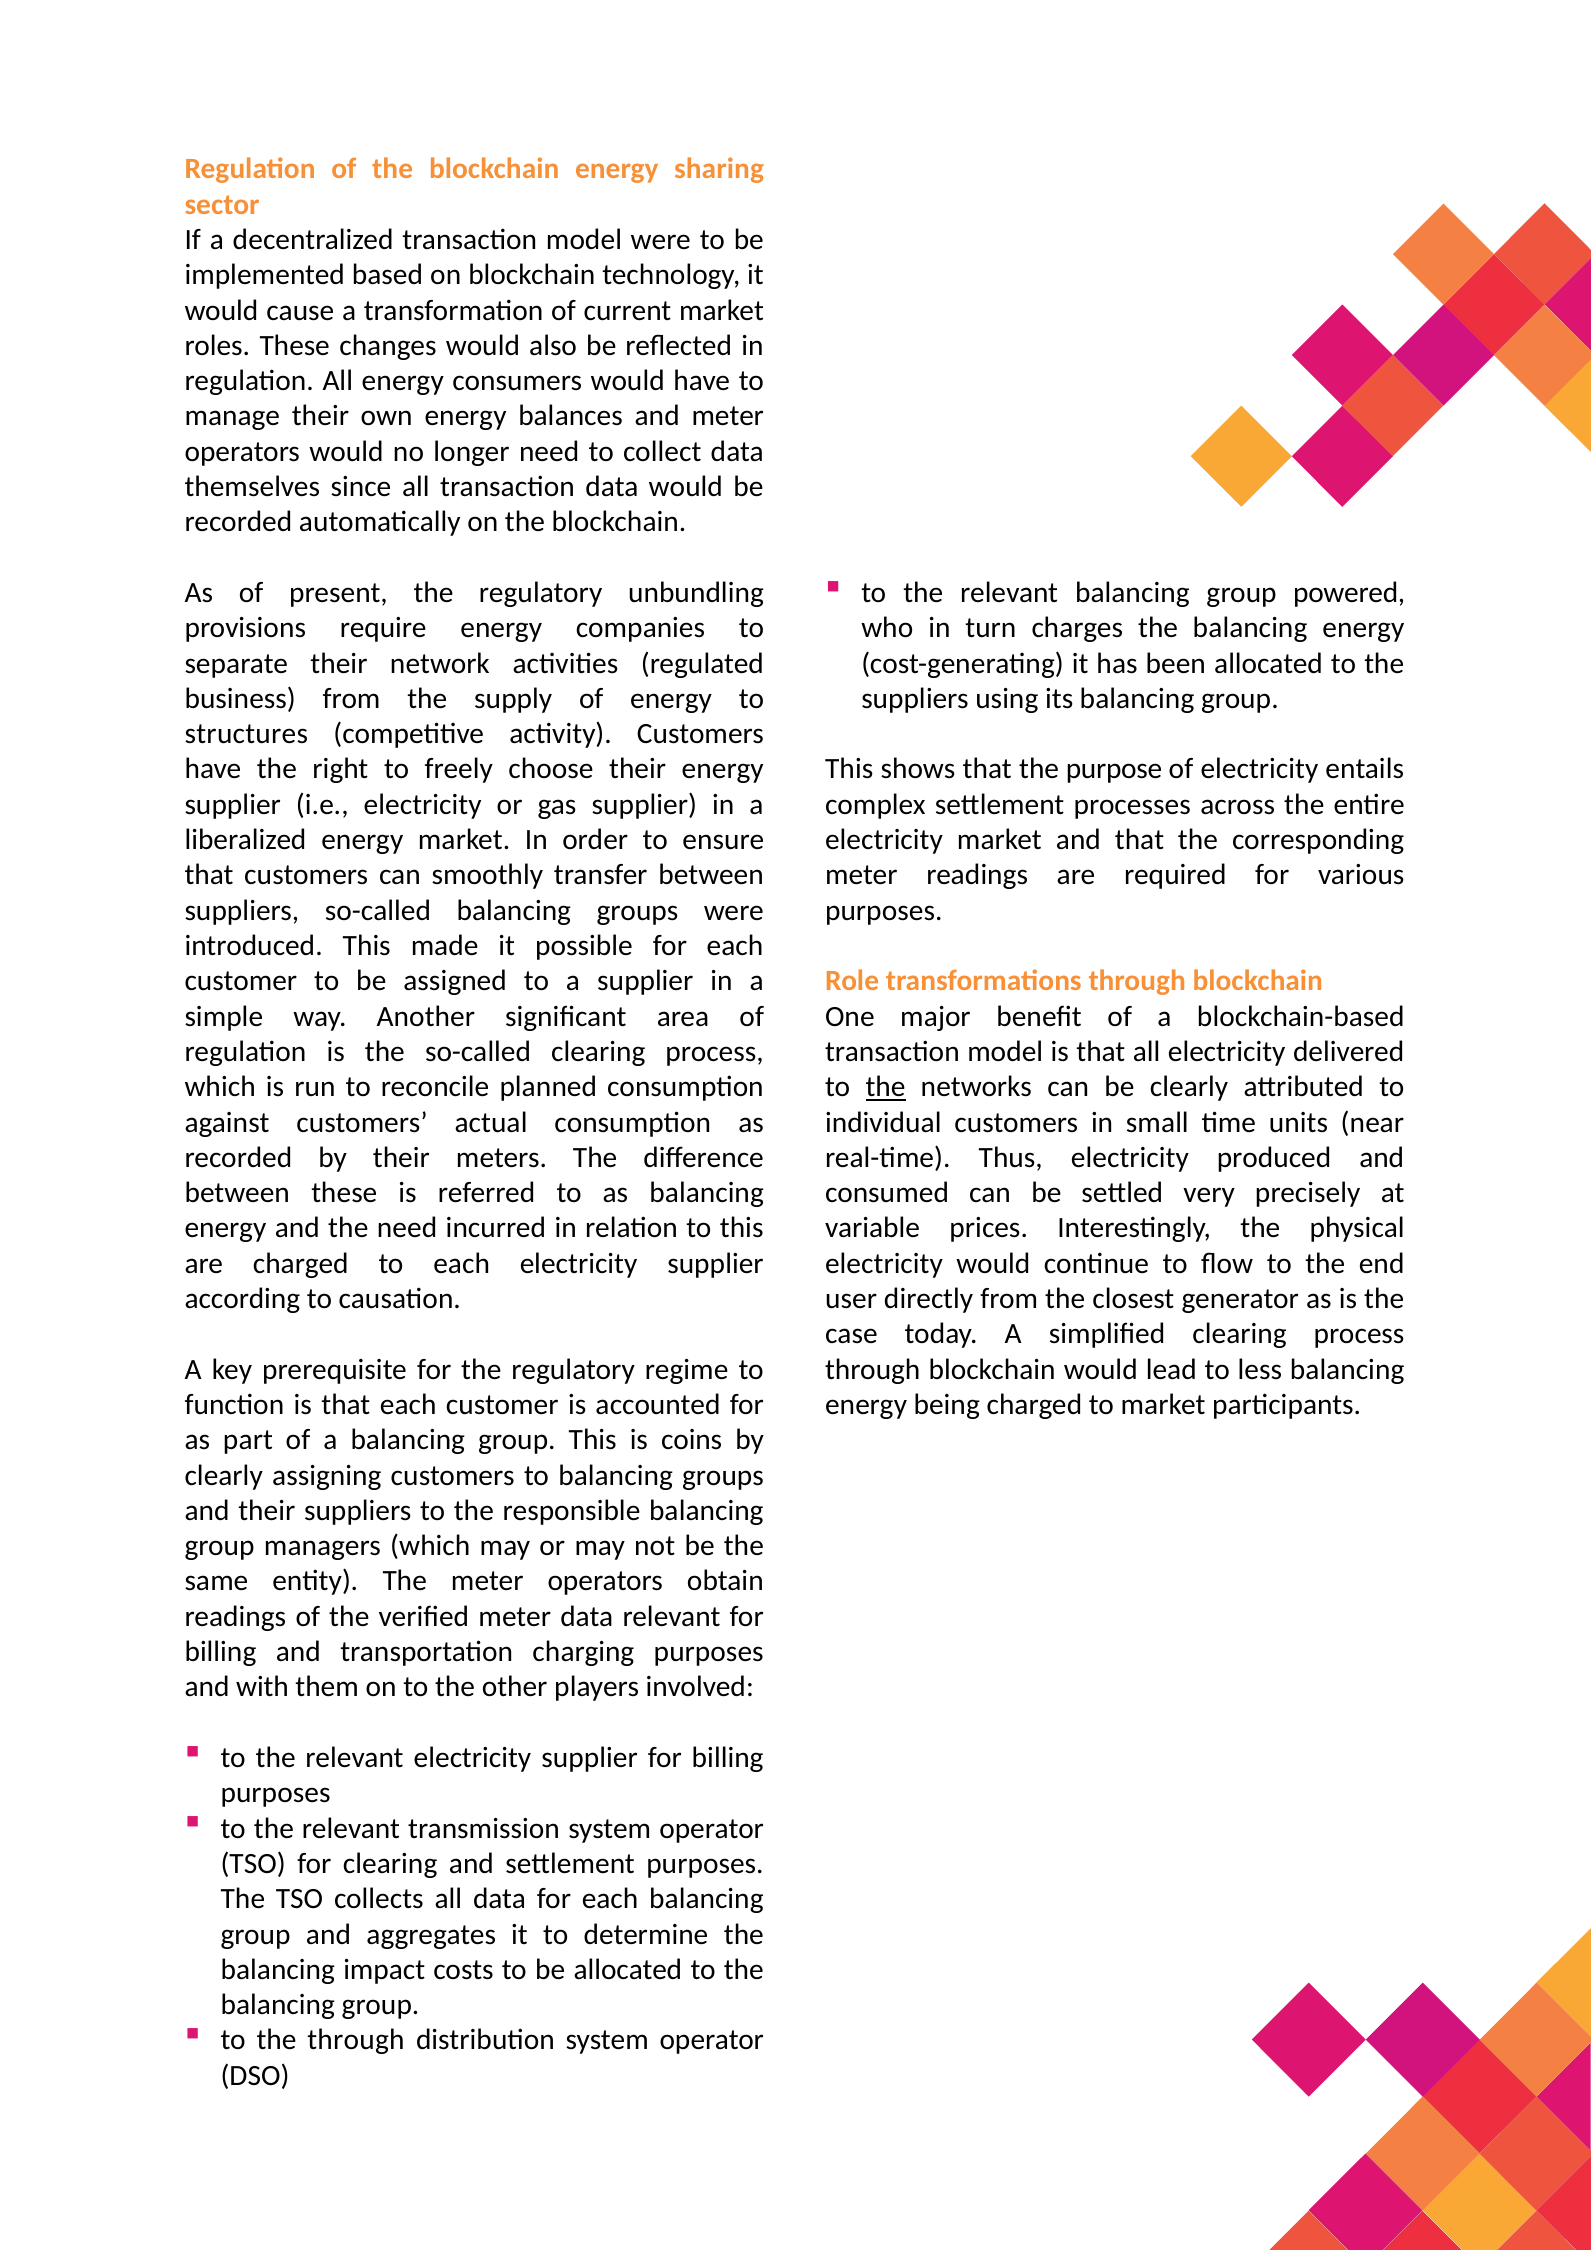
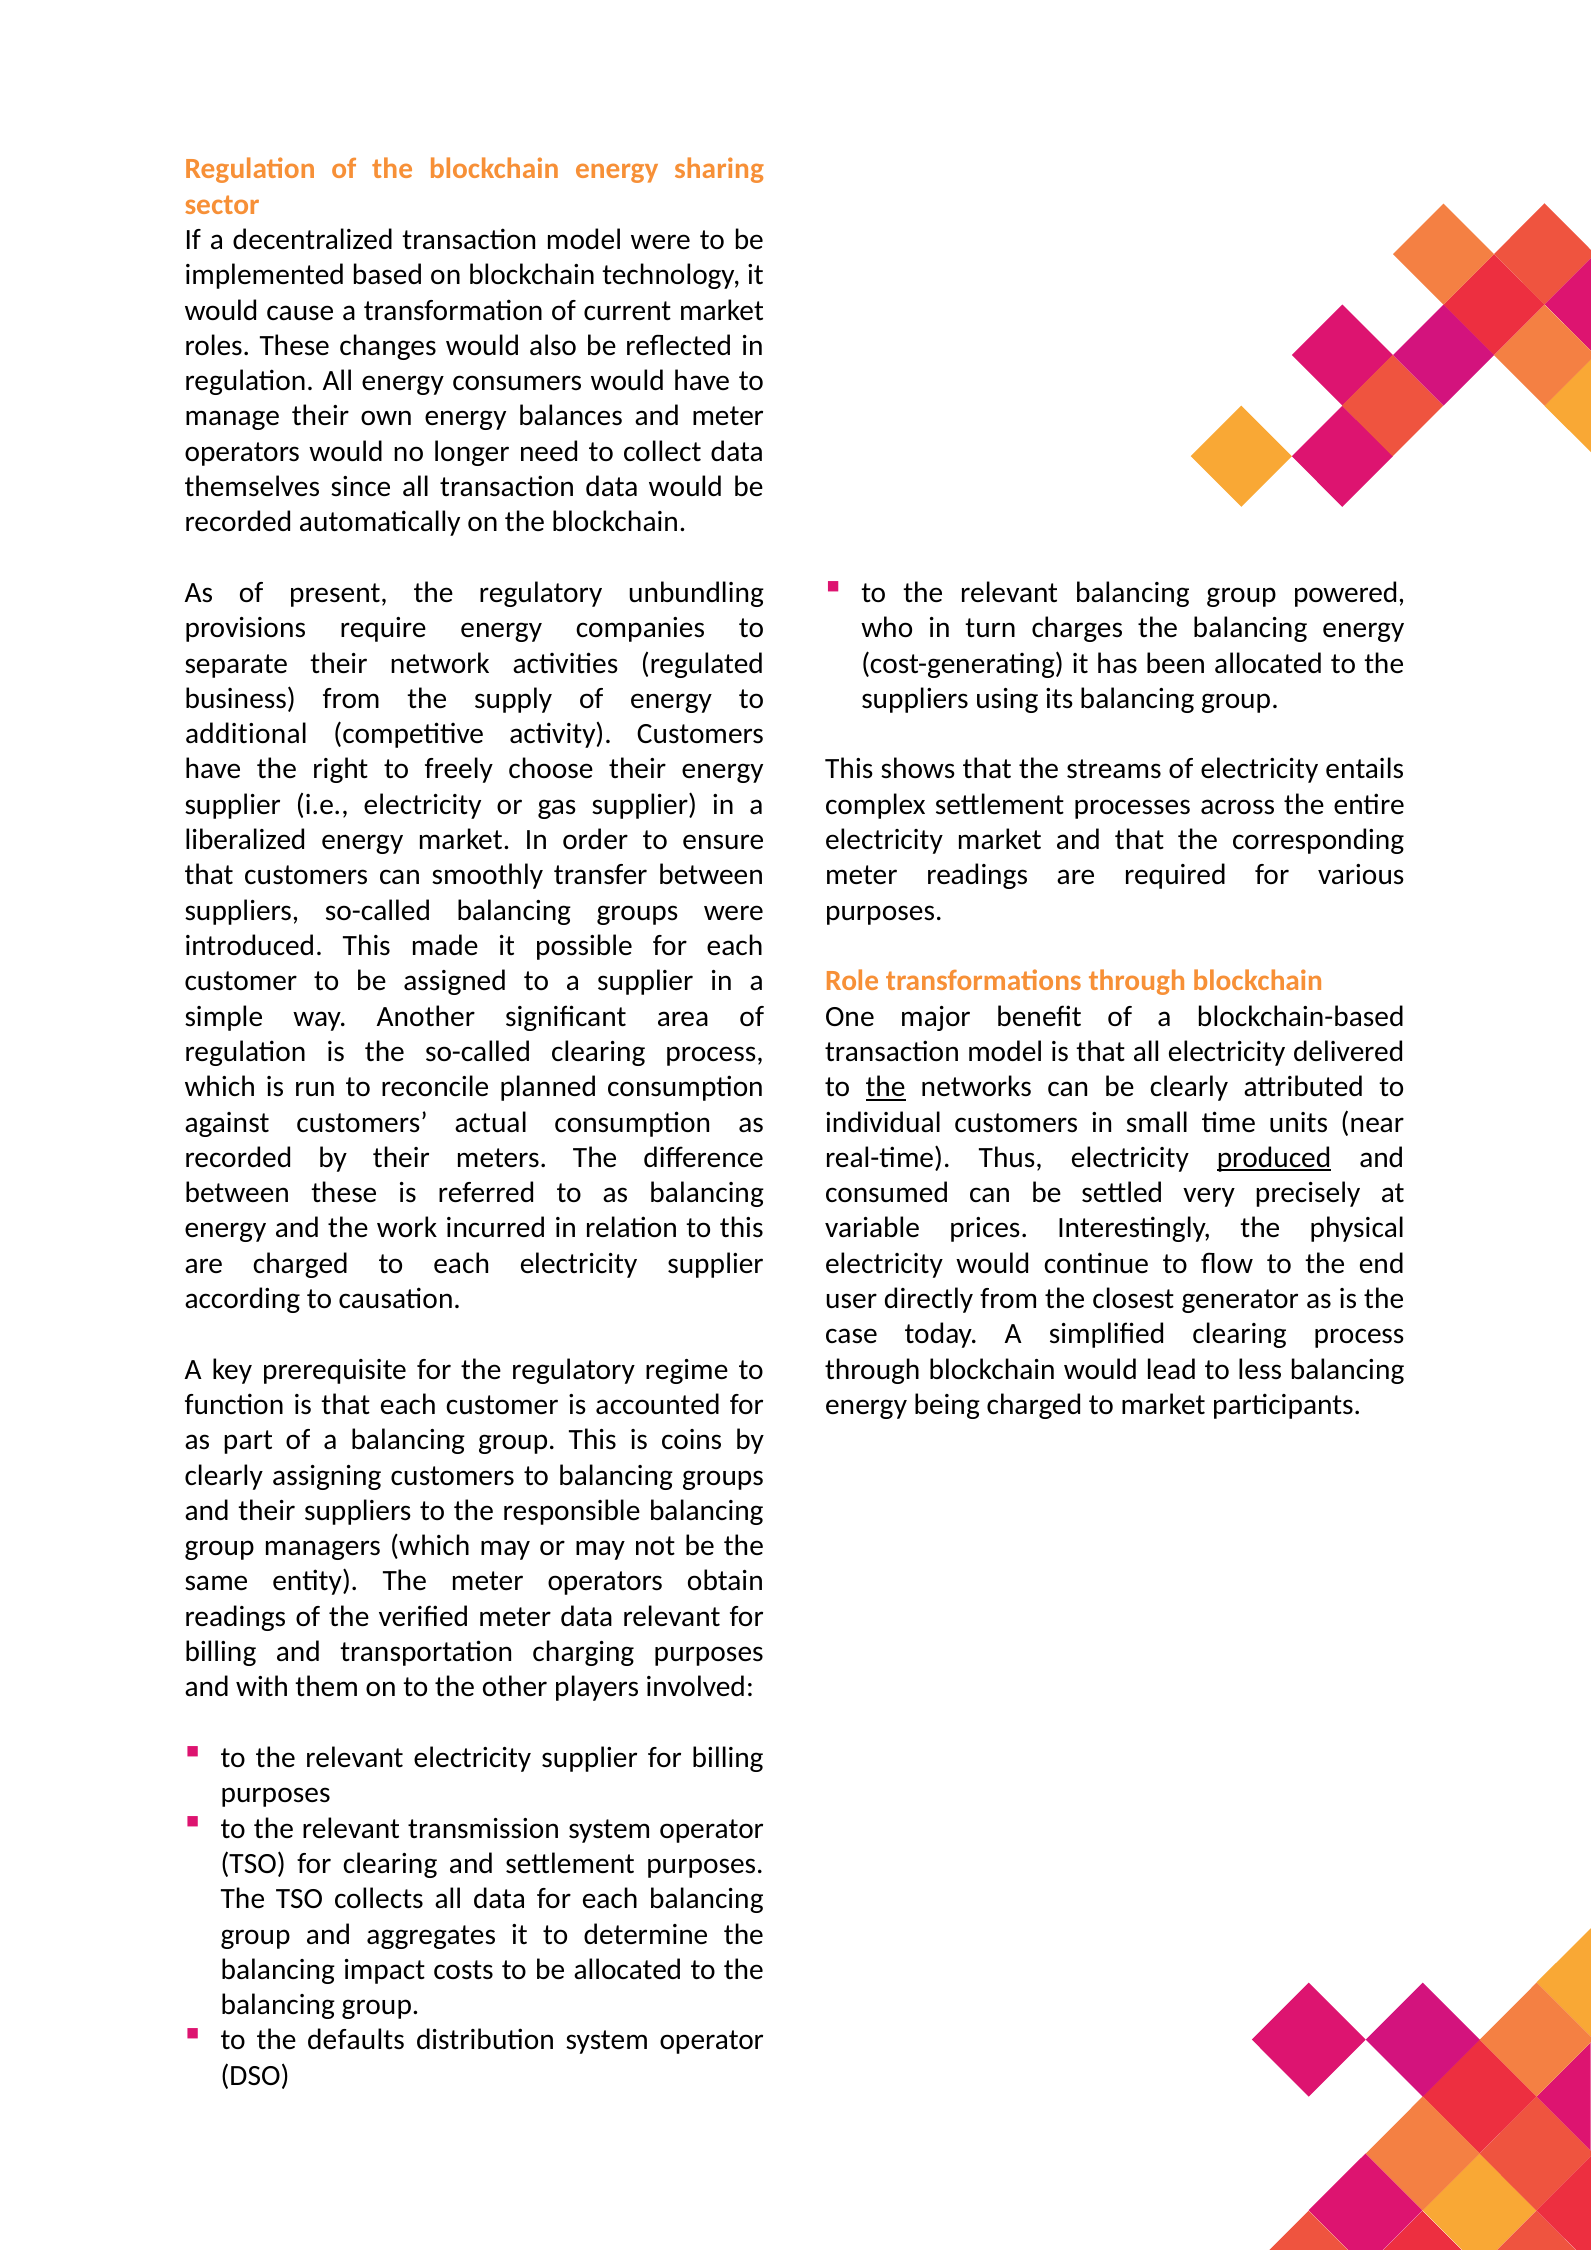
structures: structures -> additional
purpose: purpose -> streams
produced underline: none -> present
the need: need -> work
the through: through -> defaults
